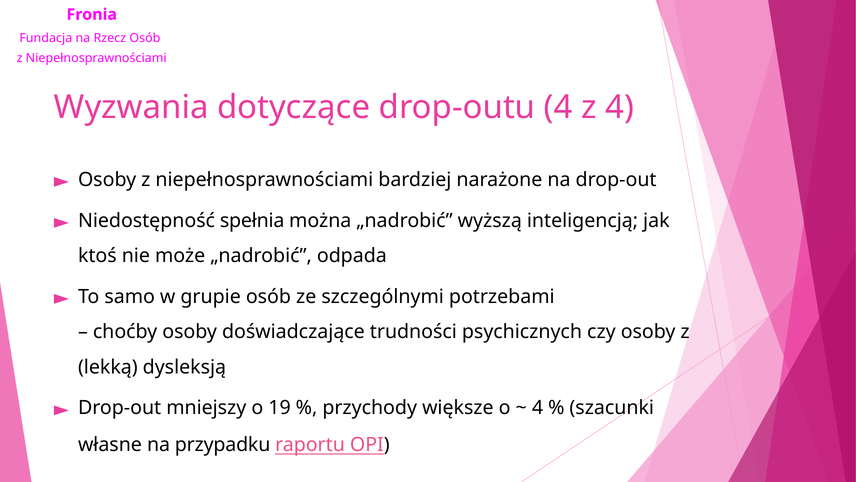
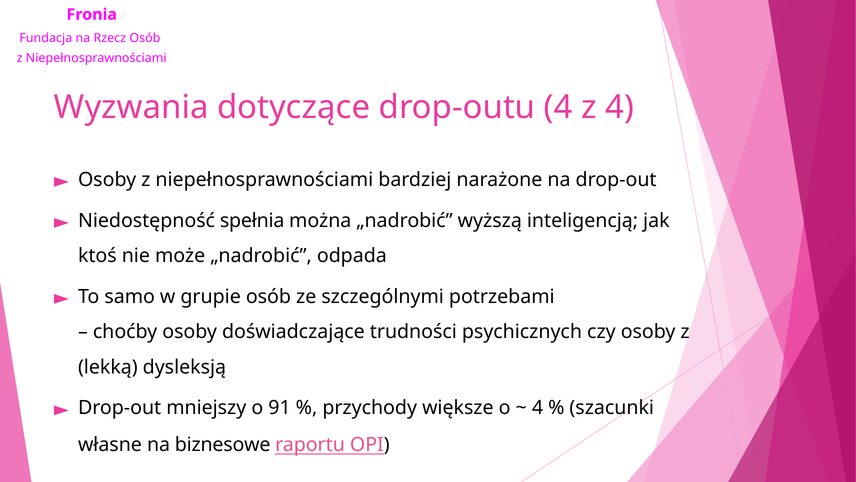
19: 19 -> 91
przypadku: przypadku -> biznesowe
